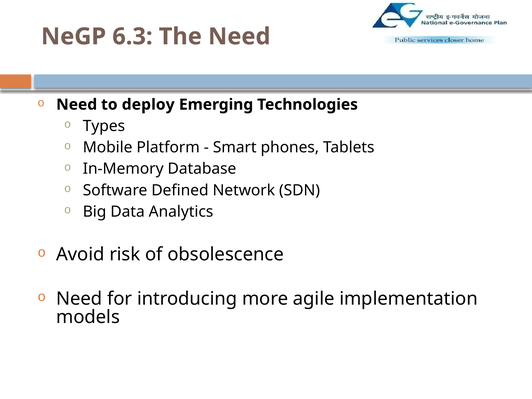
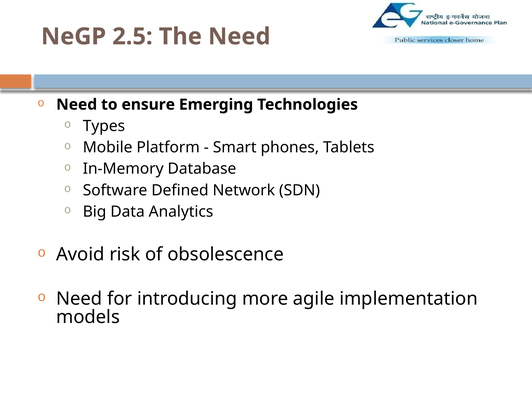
6.3: 6.3 -> 2.5
deploy: deploy -> ensure
